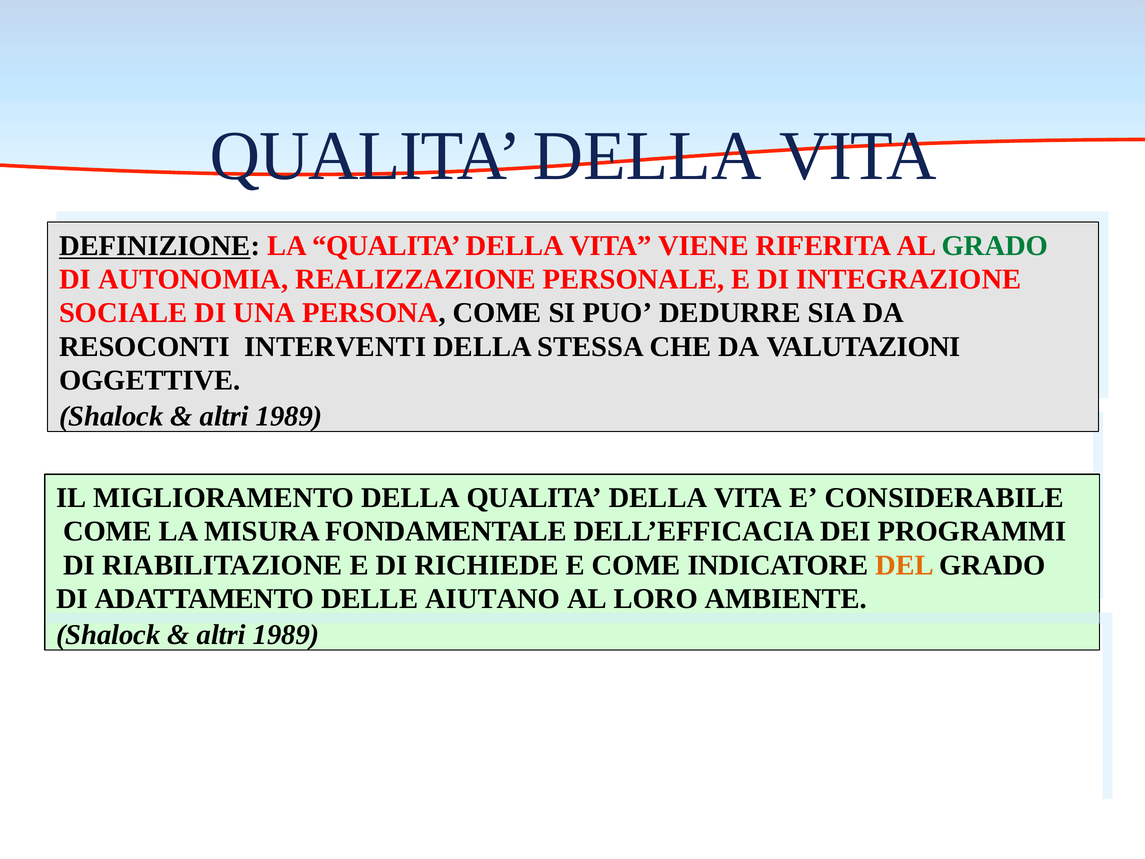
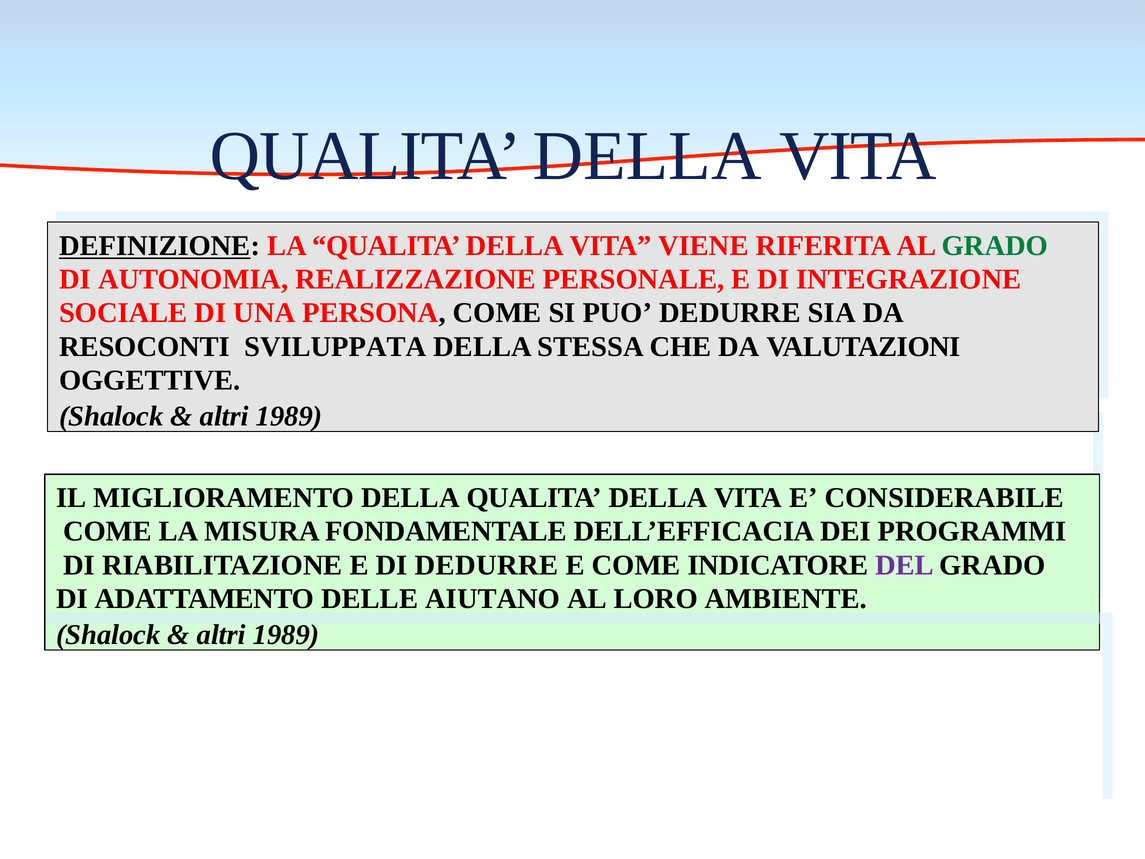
INTERVENTI: INTERVENTI -> SVILUPPATA
DI RICHIEDE: RICHIEDE -> DEDURRE
DEL colour: orange -> purple
